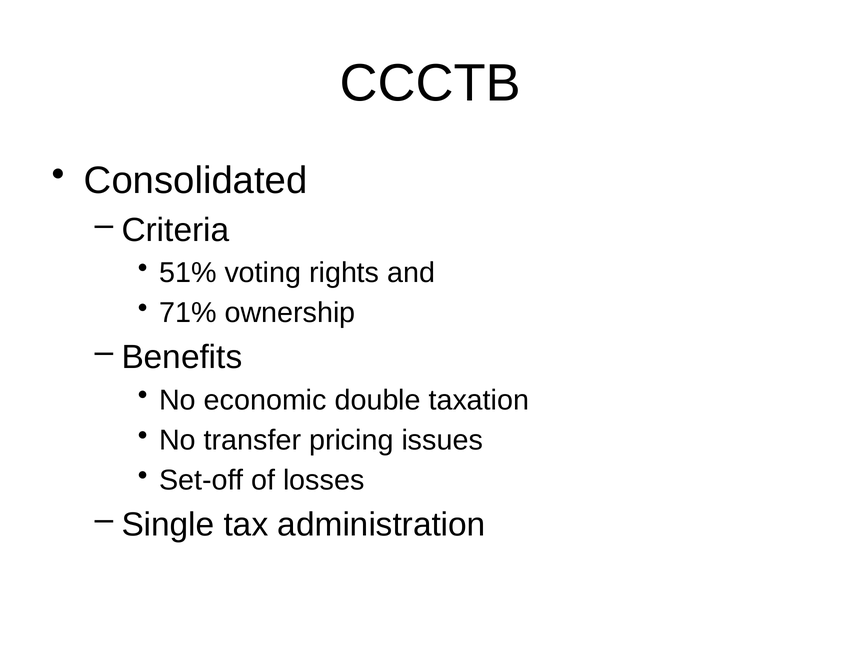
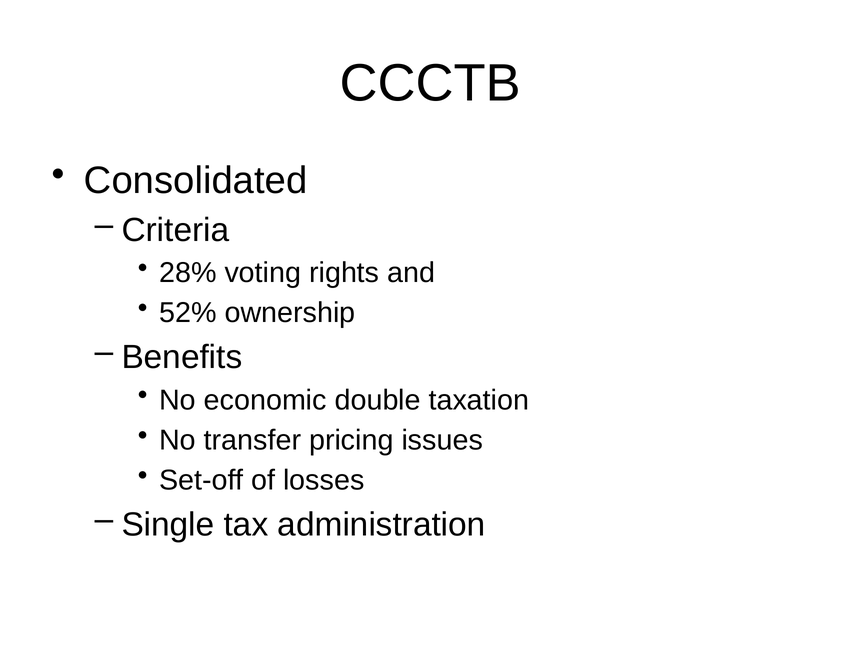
51%: 51% -> 28%
71%: 71% -> 52%
